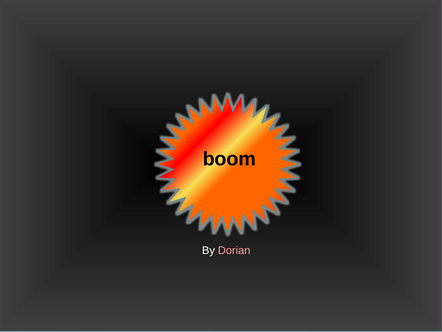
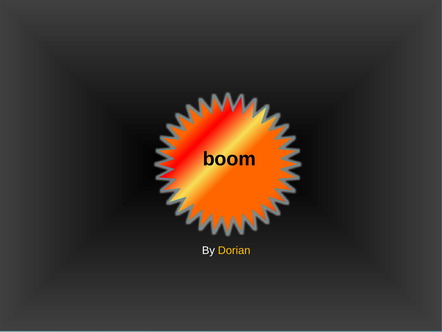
Dorian colour: pink -> yellow
